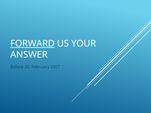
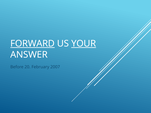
YOUR underline: none -> present
